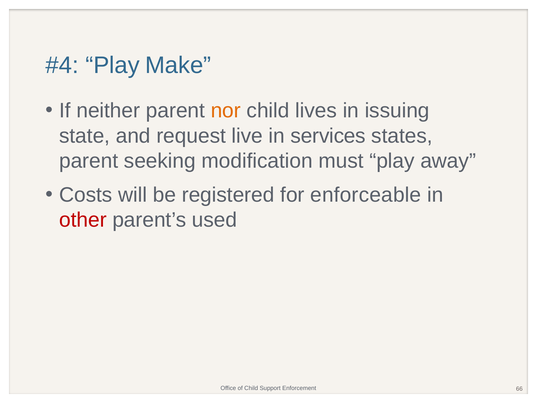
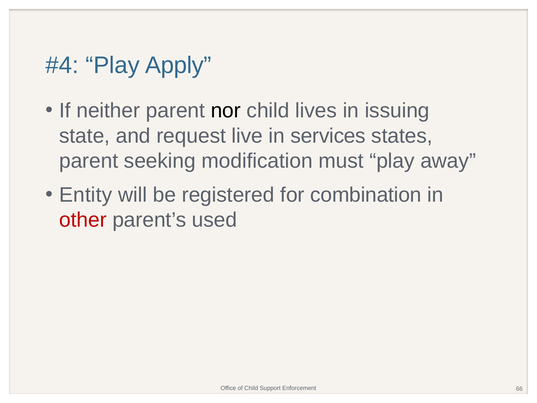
Make: Make -> Apply
nor colour: orange -> black
Costs: Costs -> Entity
enforceable: enforceable -> combination
